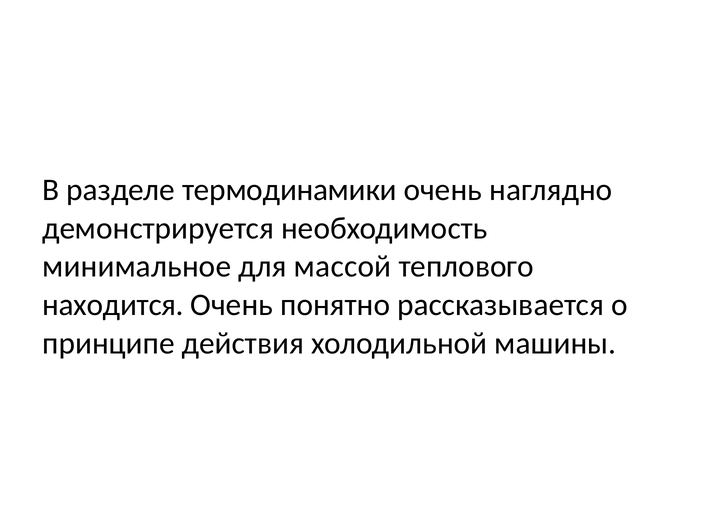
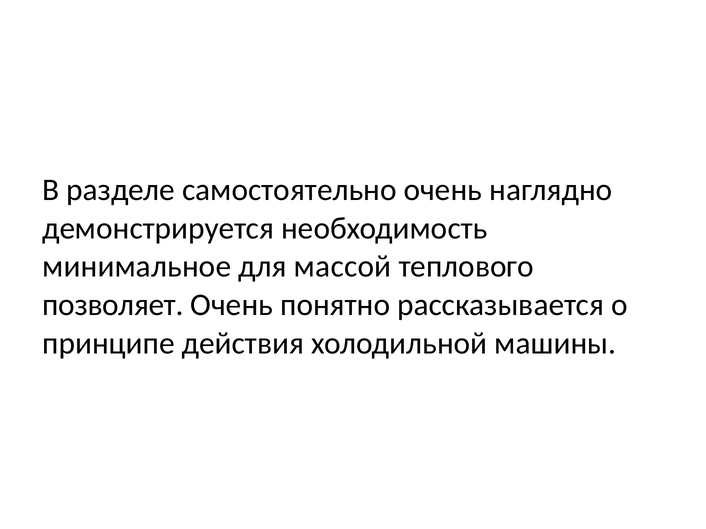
термодинамики: термодинамики -> самостоятельно
находится: находится -> позволяет
